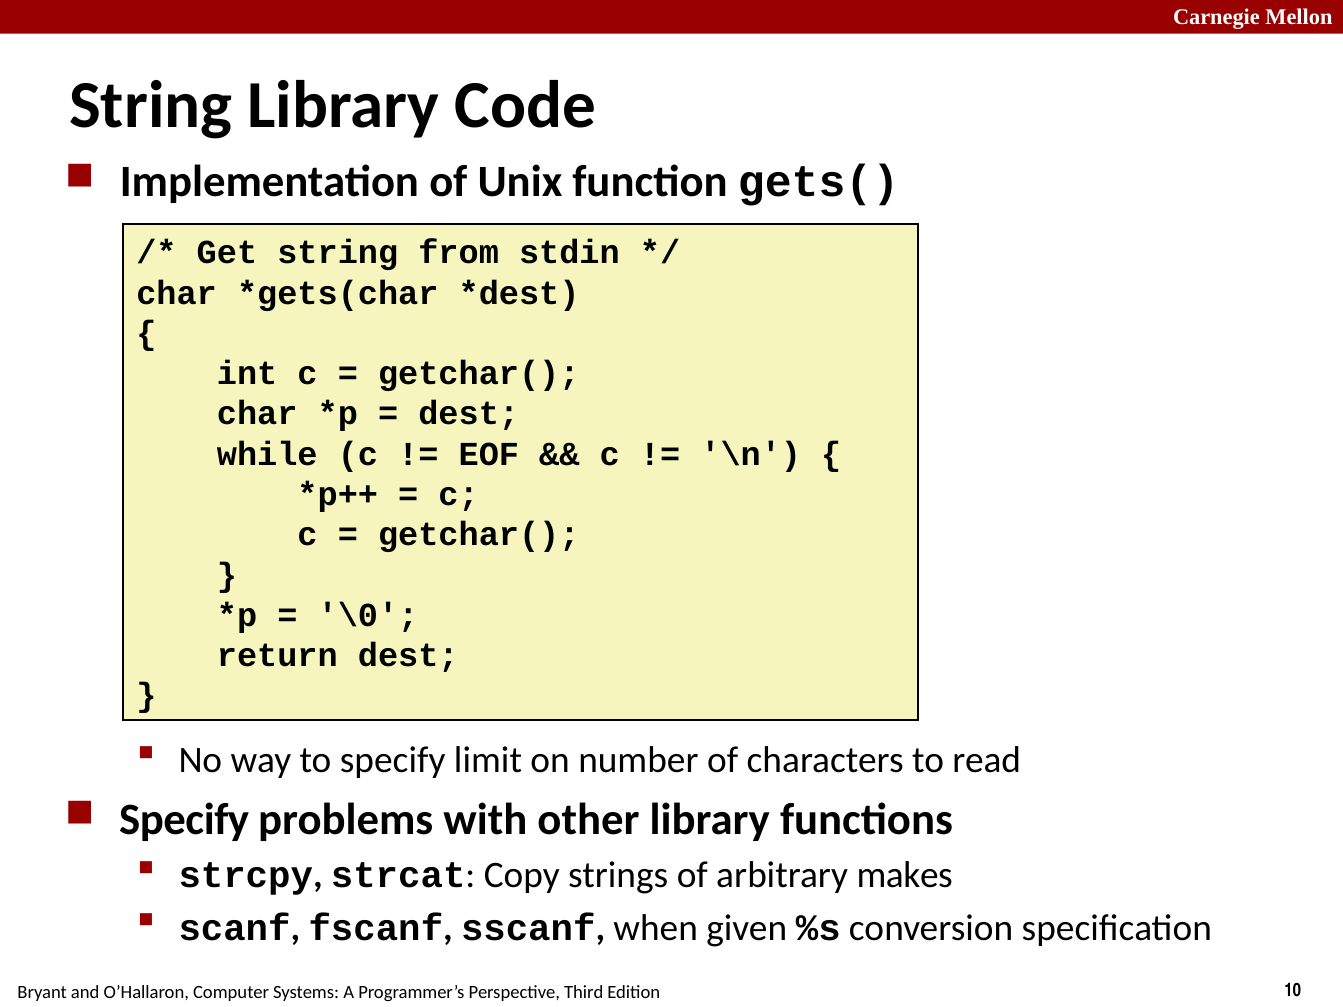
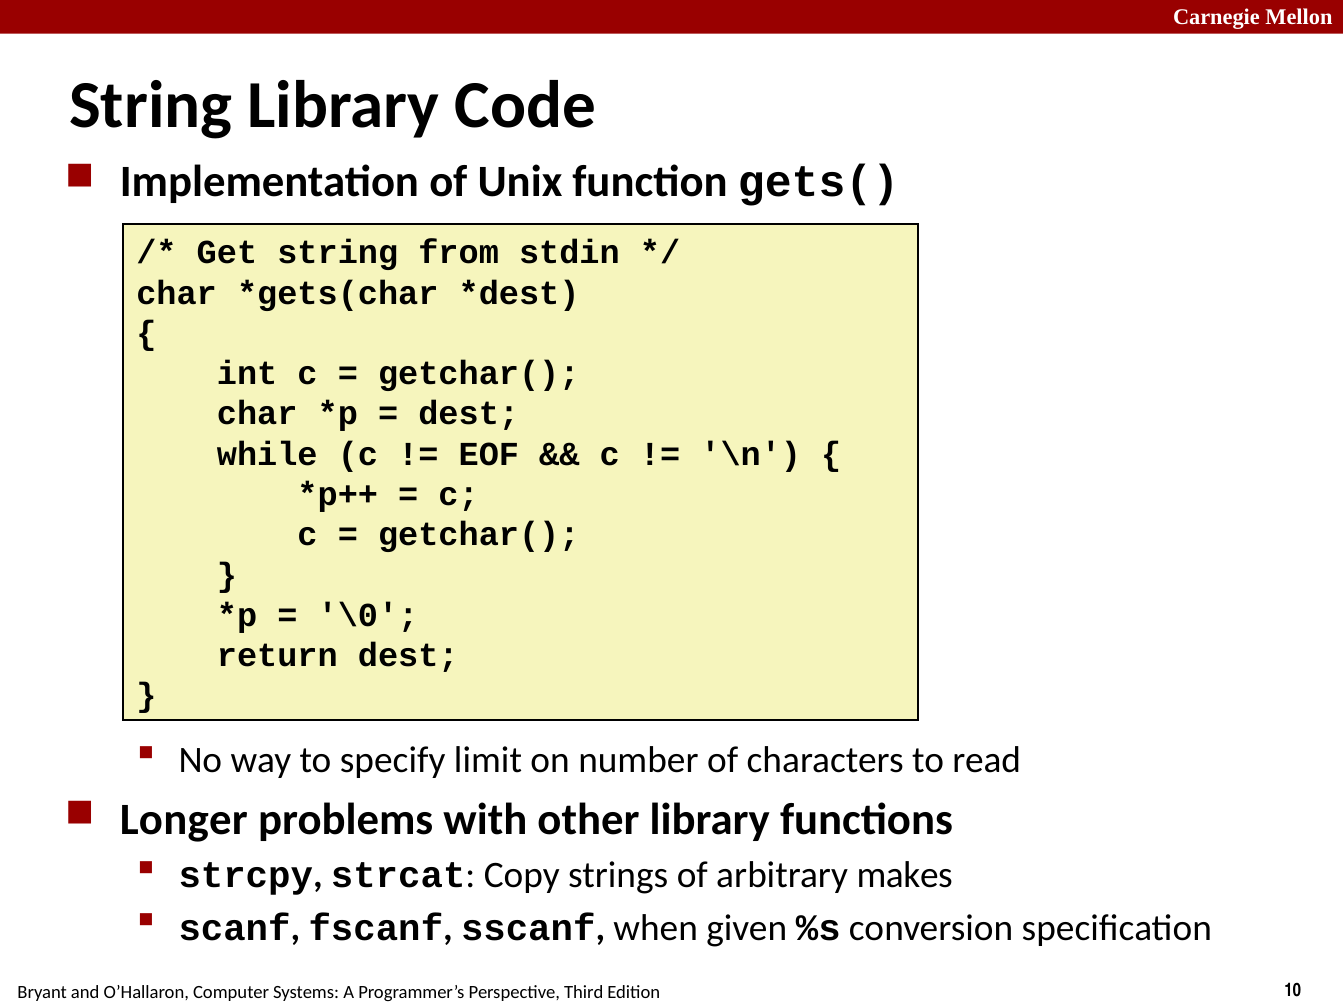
Specify at (184, 820): Specify -> Longer
